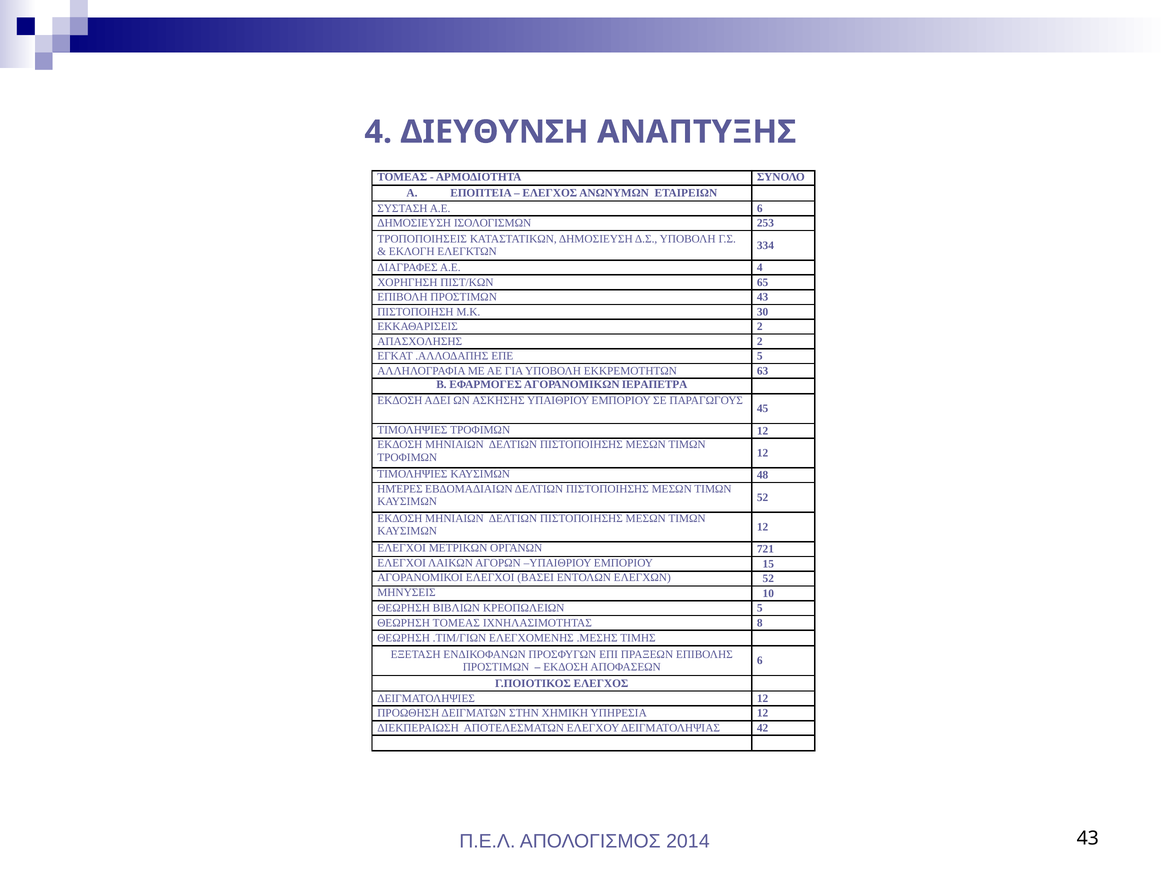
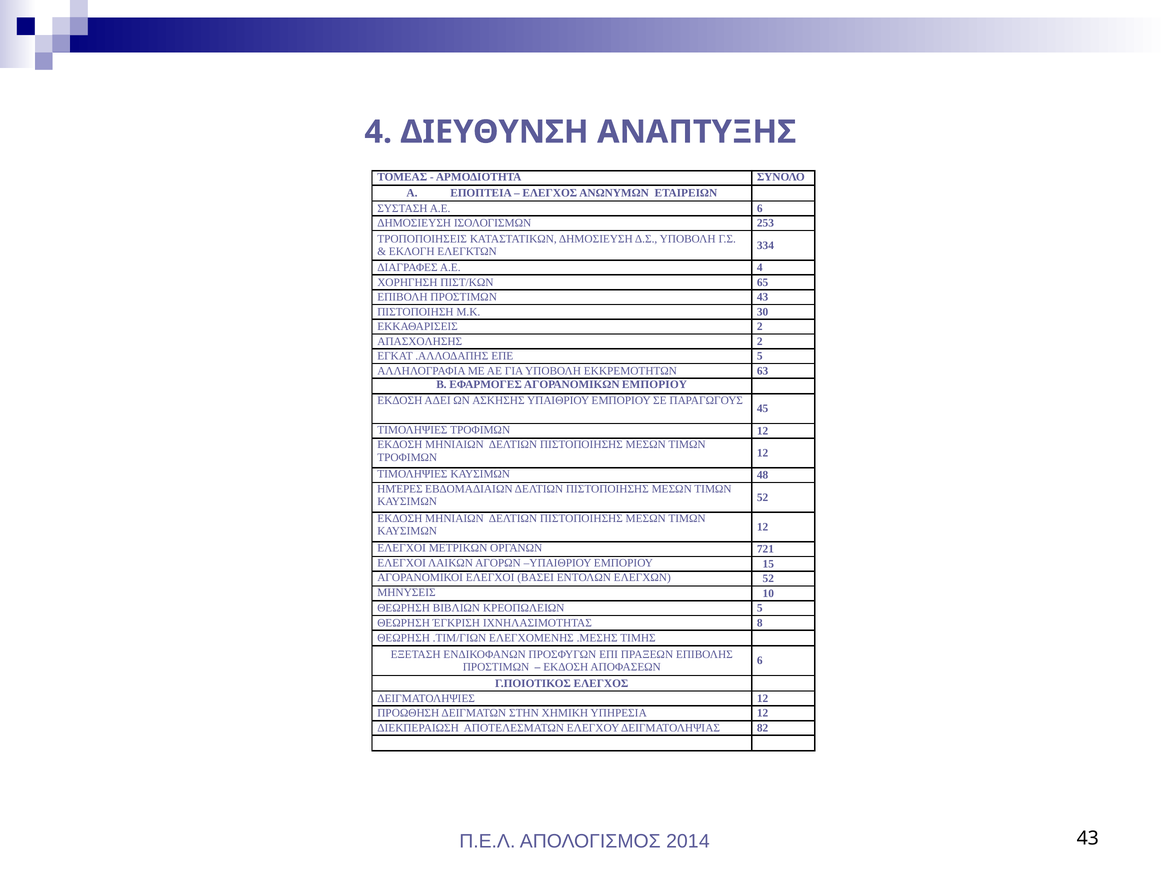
ΑΓΟΡΑΝΟΜΙΚΩΝ ΙΕΡΑΠΕΤΡΑ: ΙΕΡΑΠΕΤΡΑ -> ΕΜΠΟΡΙΟΥ
ΘΕΩΡΗΣΗ ΤΟΜΕΑΣ: ΤΟΜΕΑΣ -> ΈΓΚΡΙΣΗ
42: 42 -> 82
